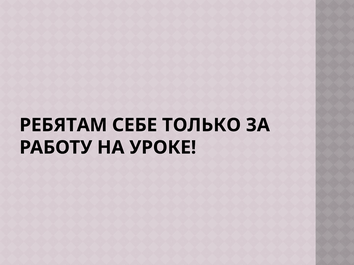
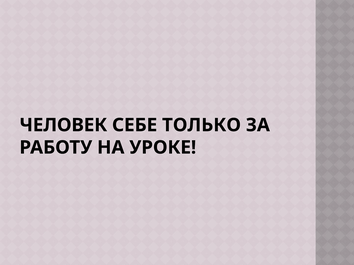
РЕБЯТАМ: РЕБЯТАМ -> ЧЕЛОВЕК
